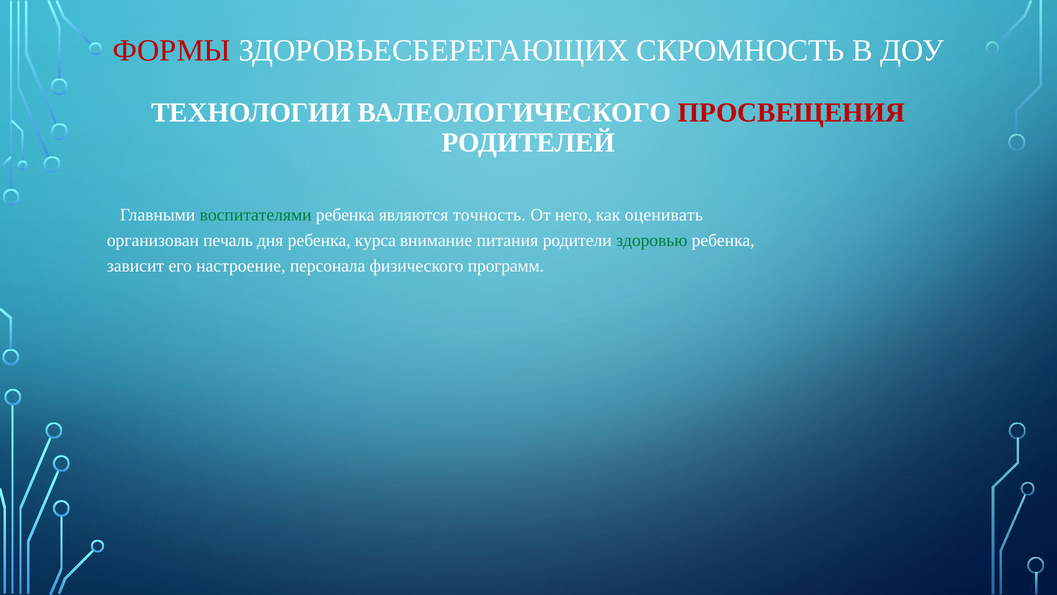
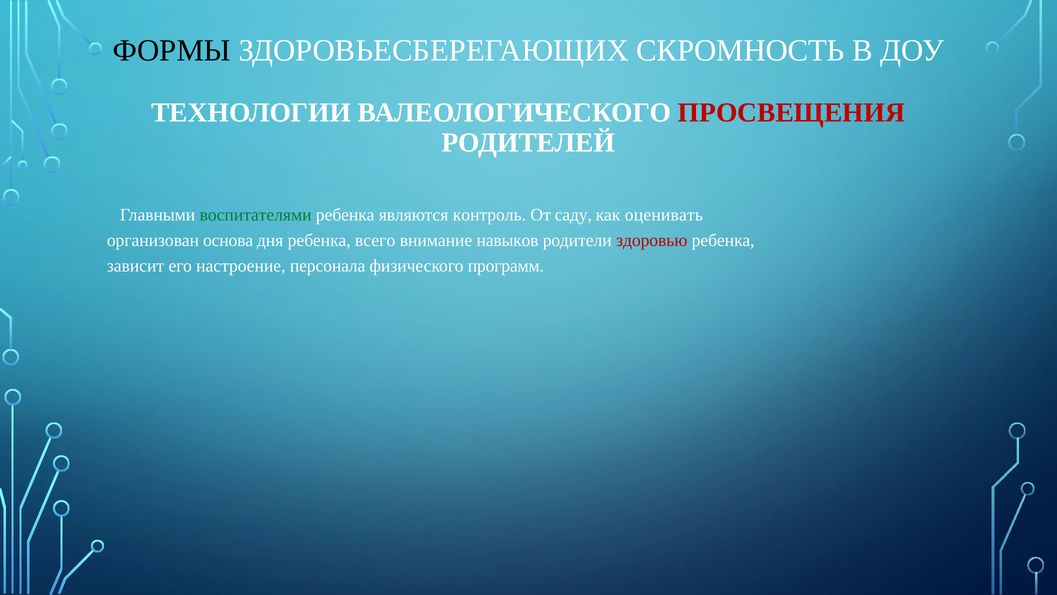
ФОРМЫ colour: red -> black
точность: точность -> контроль
него: него -> саду
печаль: печаль -> основа
курса: курса -> всего
питания: питания -> навыков
здоровью colour: green -> red
